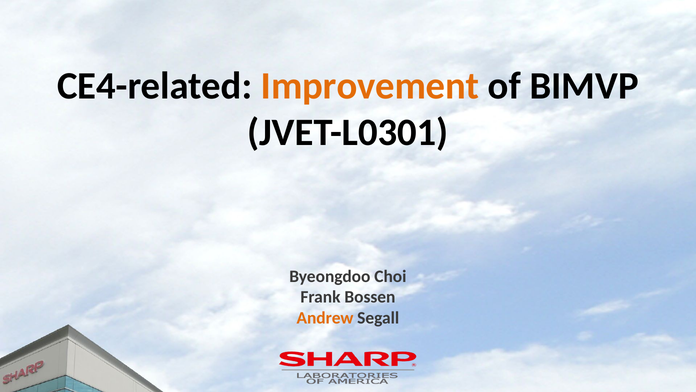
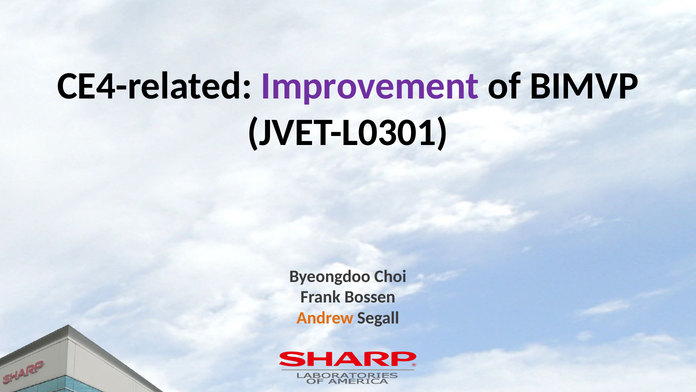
Improvement colour: orange -> purple
